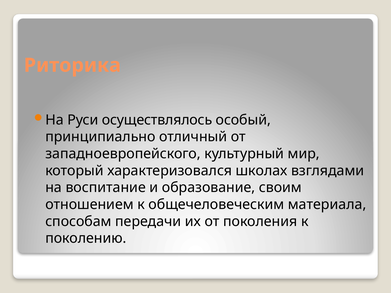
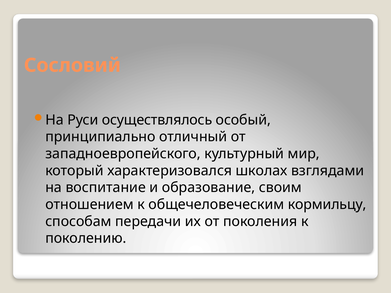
Риторика: Риторика -> Сословий
материала: материала -> кормильцу
